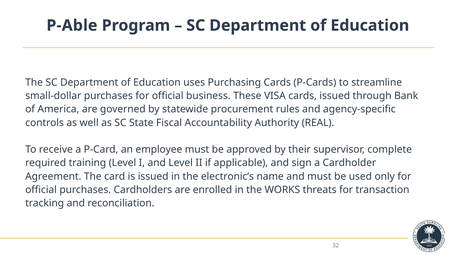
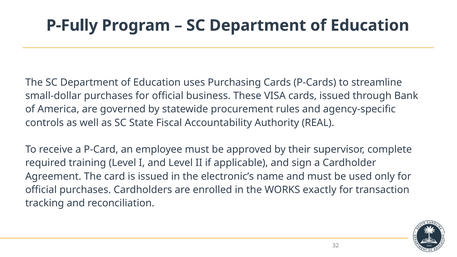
P-Able: P-Able -> P-Fully
threats: threats -> exactly
